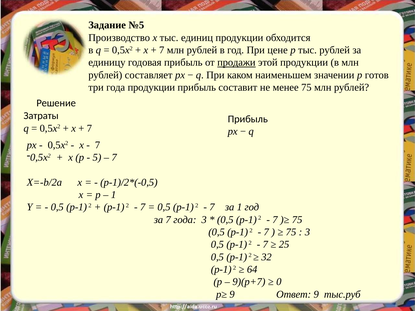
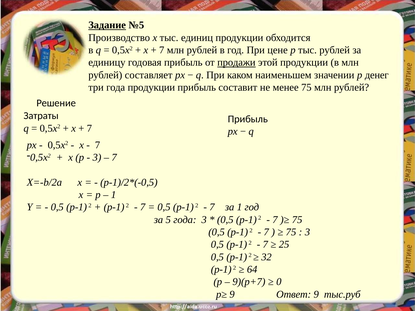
Задание underline: none -> present
готов: готов -> денег
5 at (97, 158): 5 -> 3
за 7: 7 -> 5
